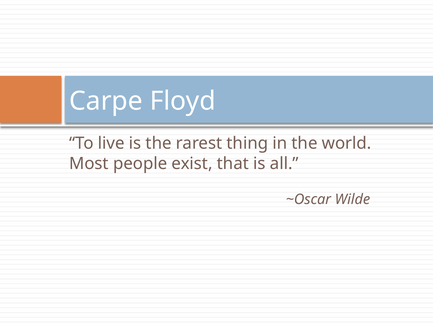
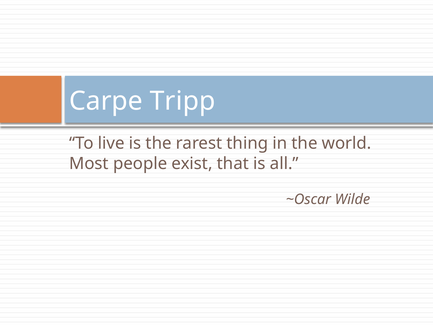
Floyd: Floyd -> Tripp
